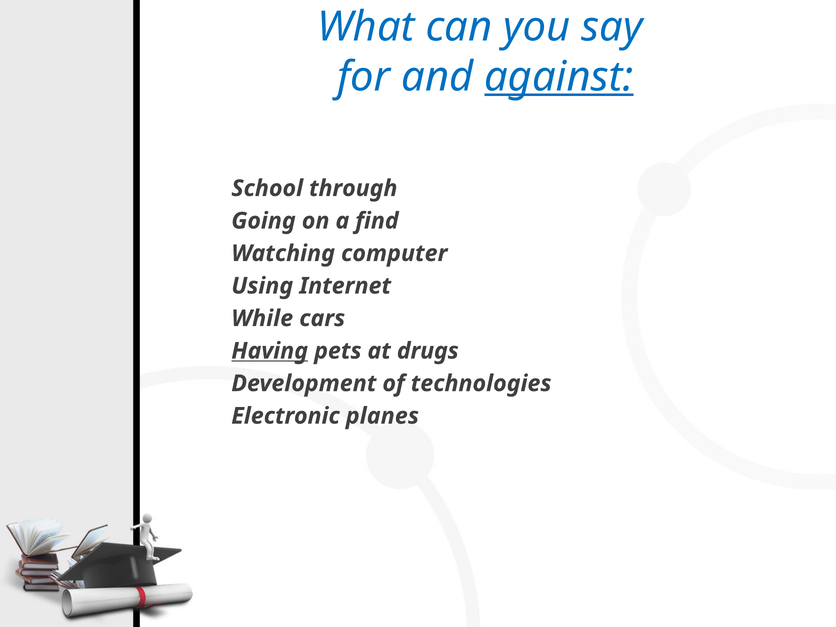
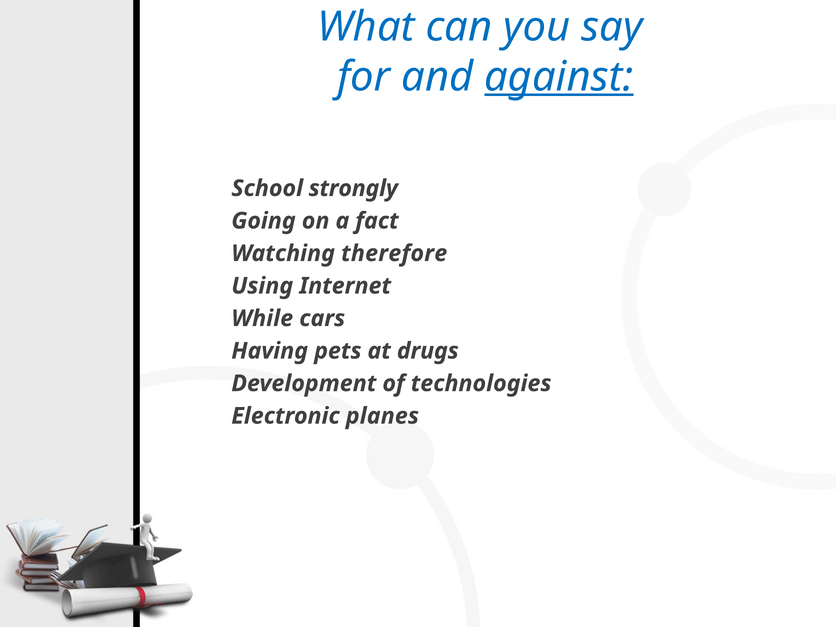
through: through -> strongly
find: find -> fact
computer: computer -> therefore
Having underline: present -> none
